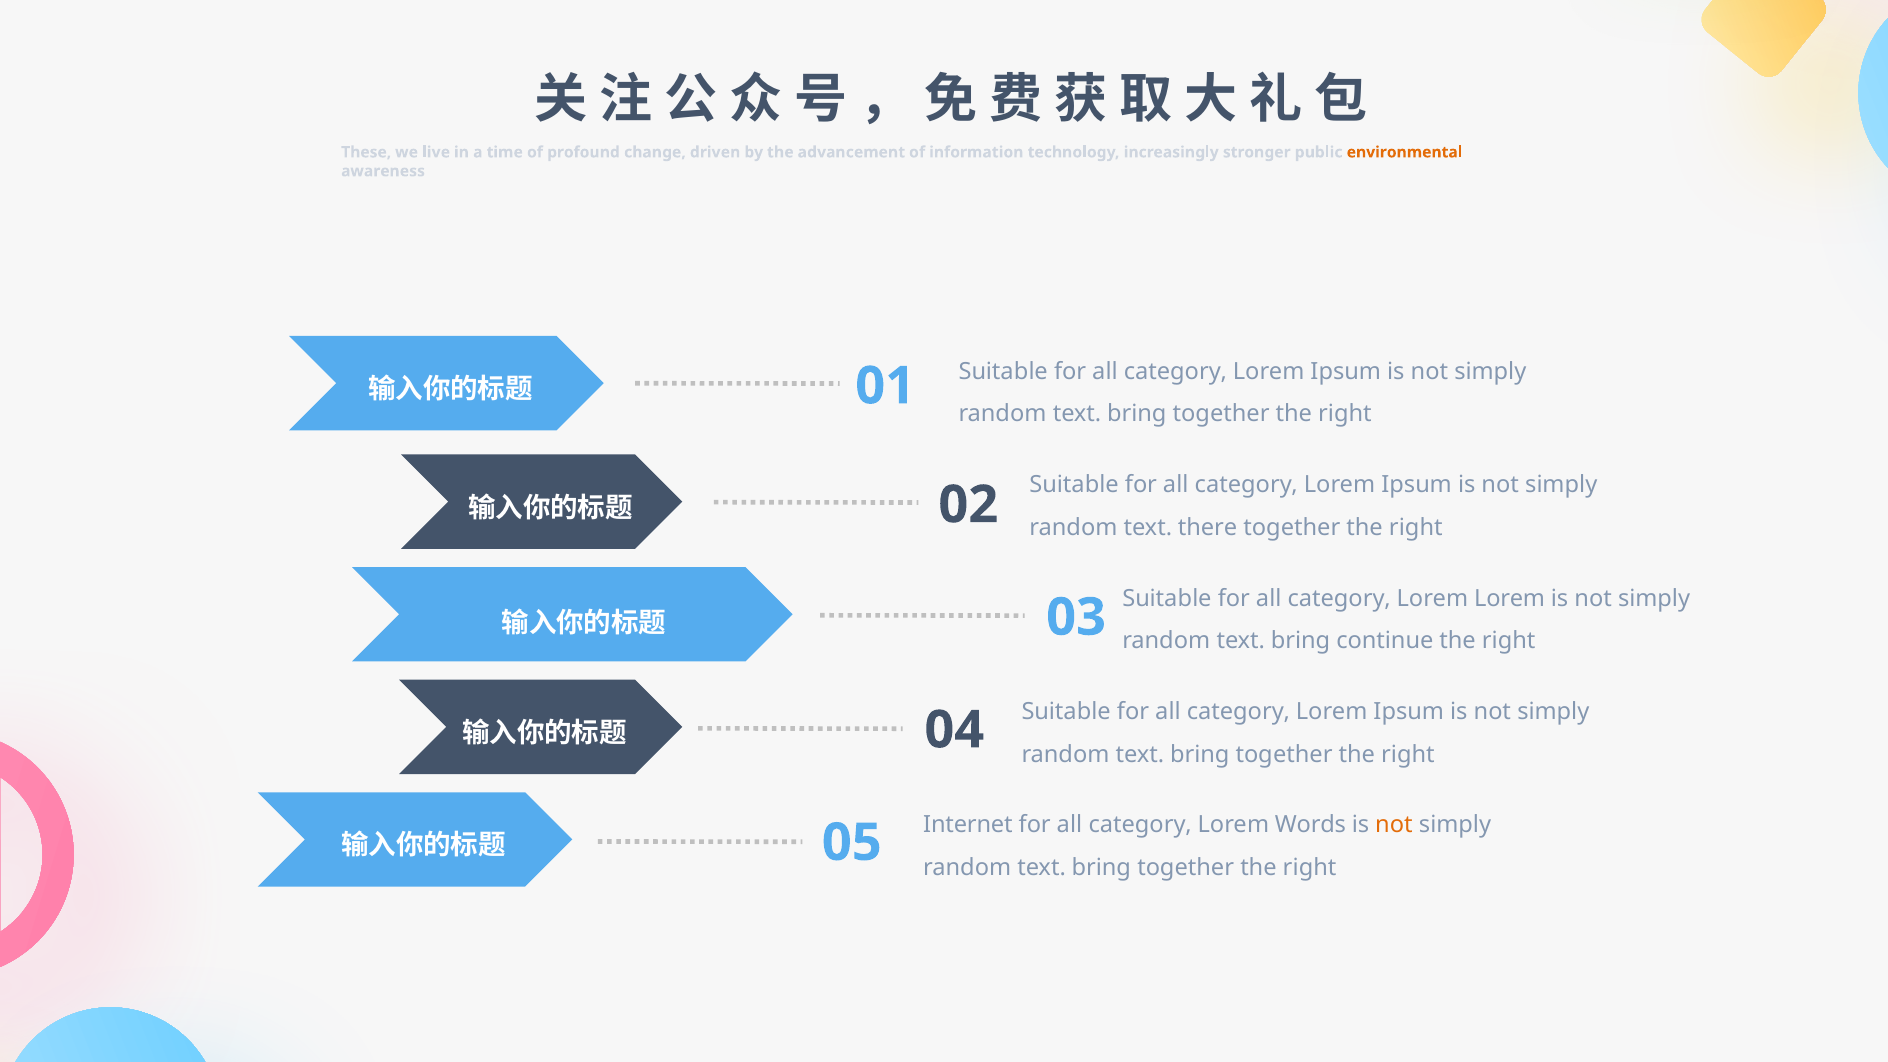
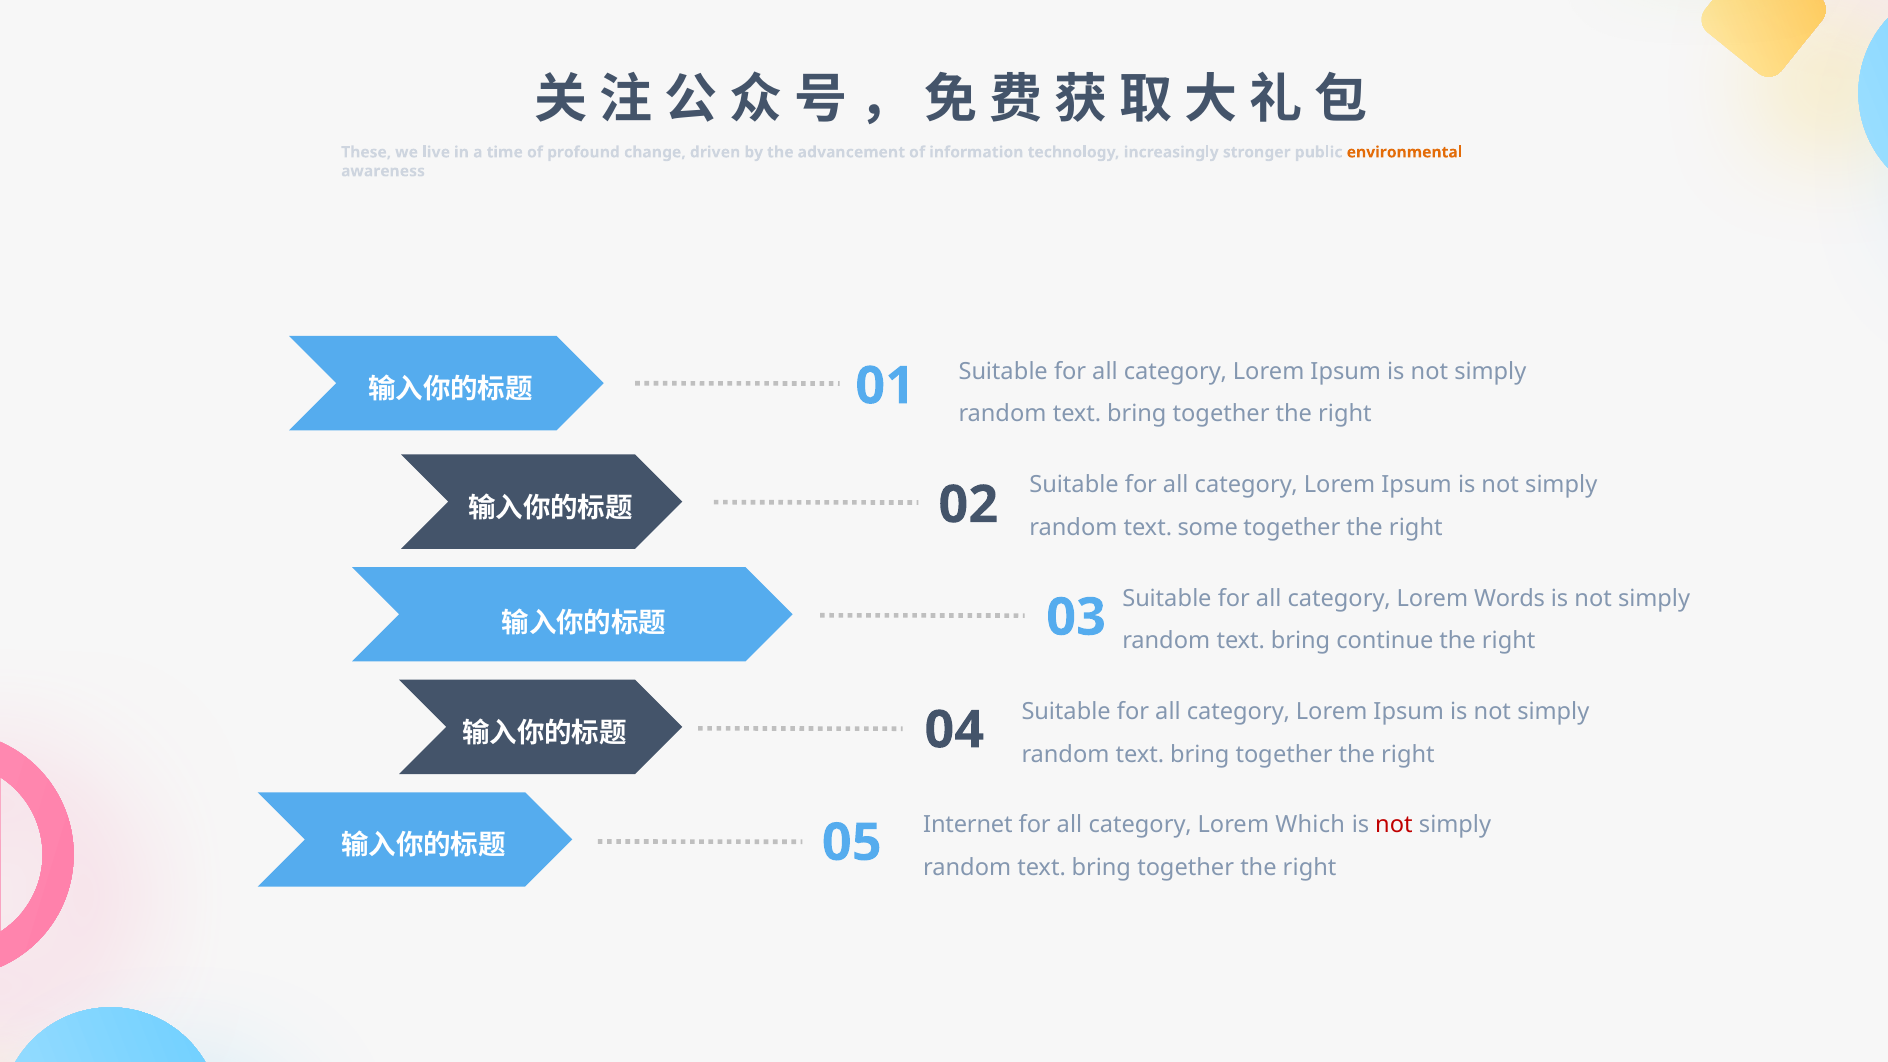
there: there -> some
Lorem Lorem: Lorem -> Words
Words: Words -> Which
not at (1394, 825) colour: orange -> red
